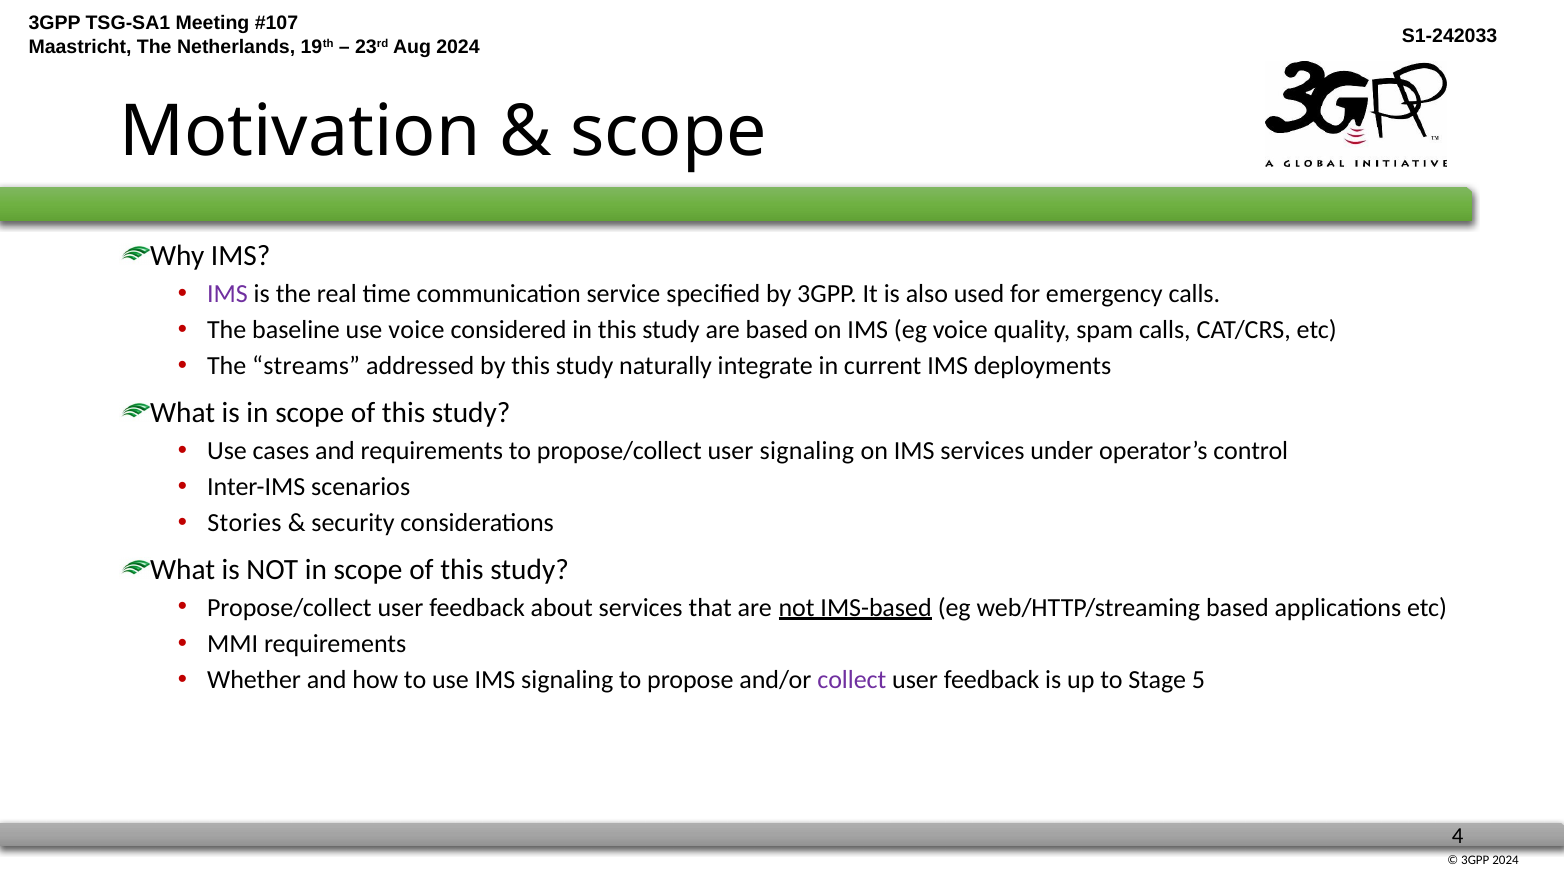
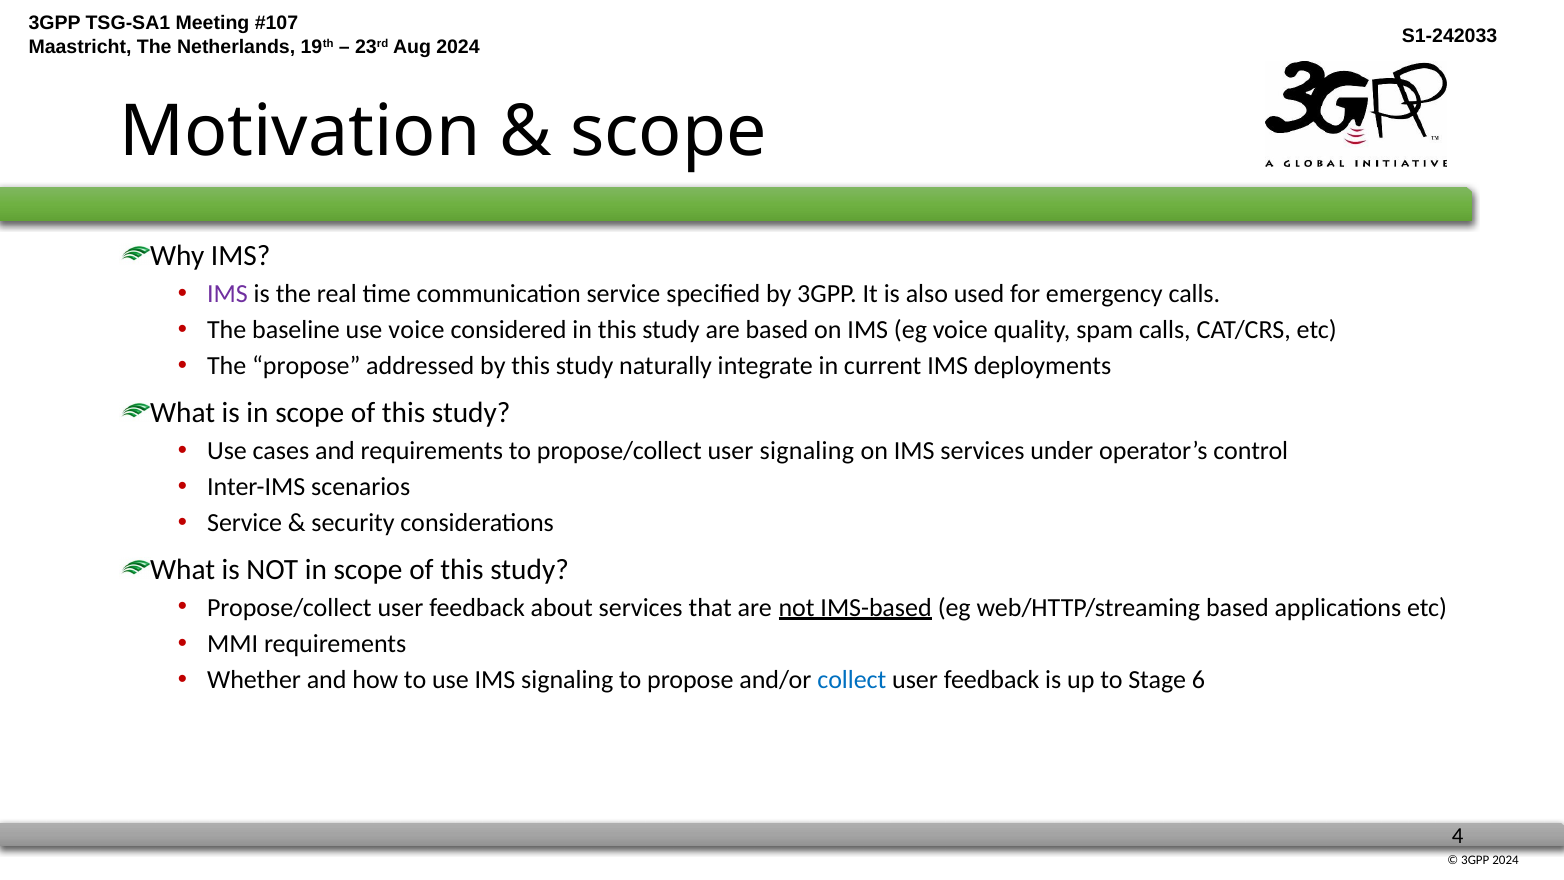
The streams: streams -> propose
Stories at (244, 523): Stories -> Service
collect colour: purple -> blue
5: 5 -> 6
